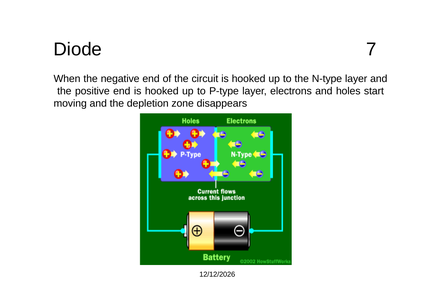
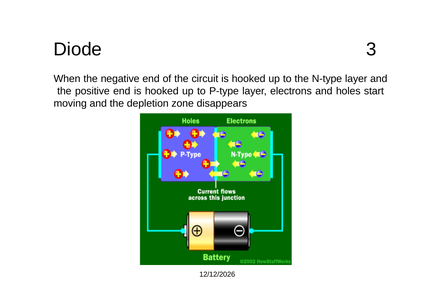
7: 7 -> 3
